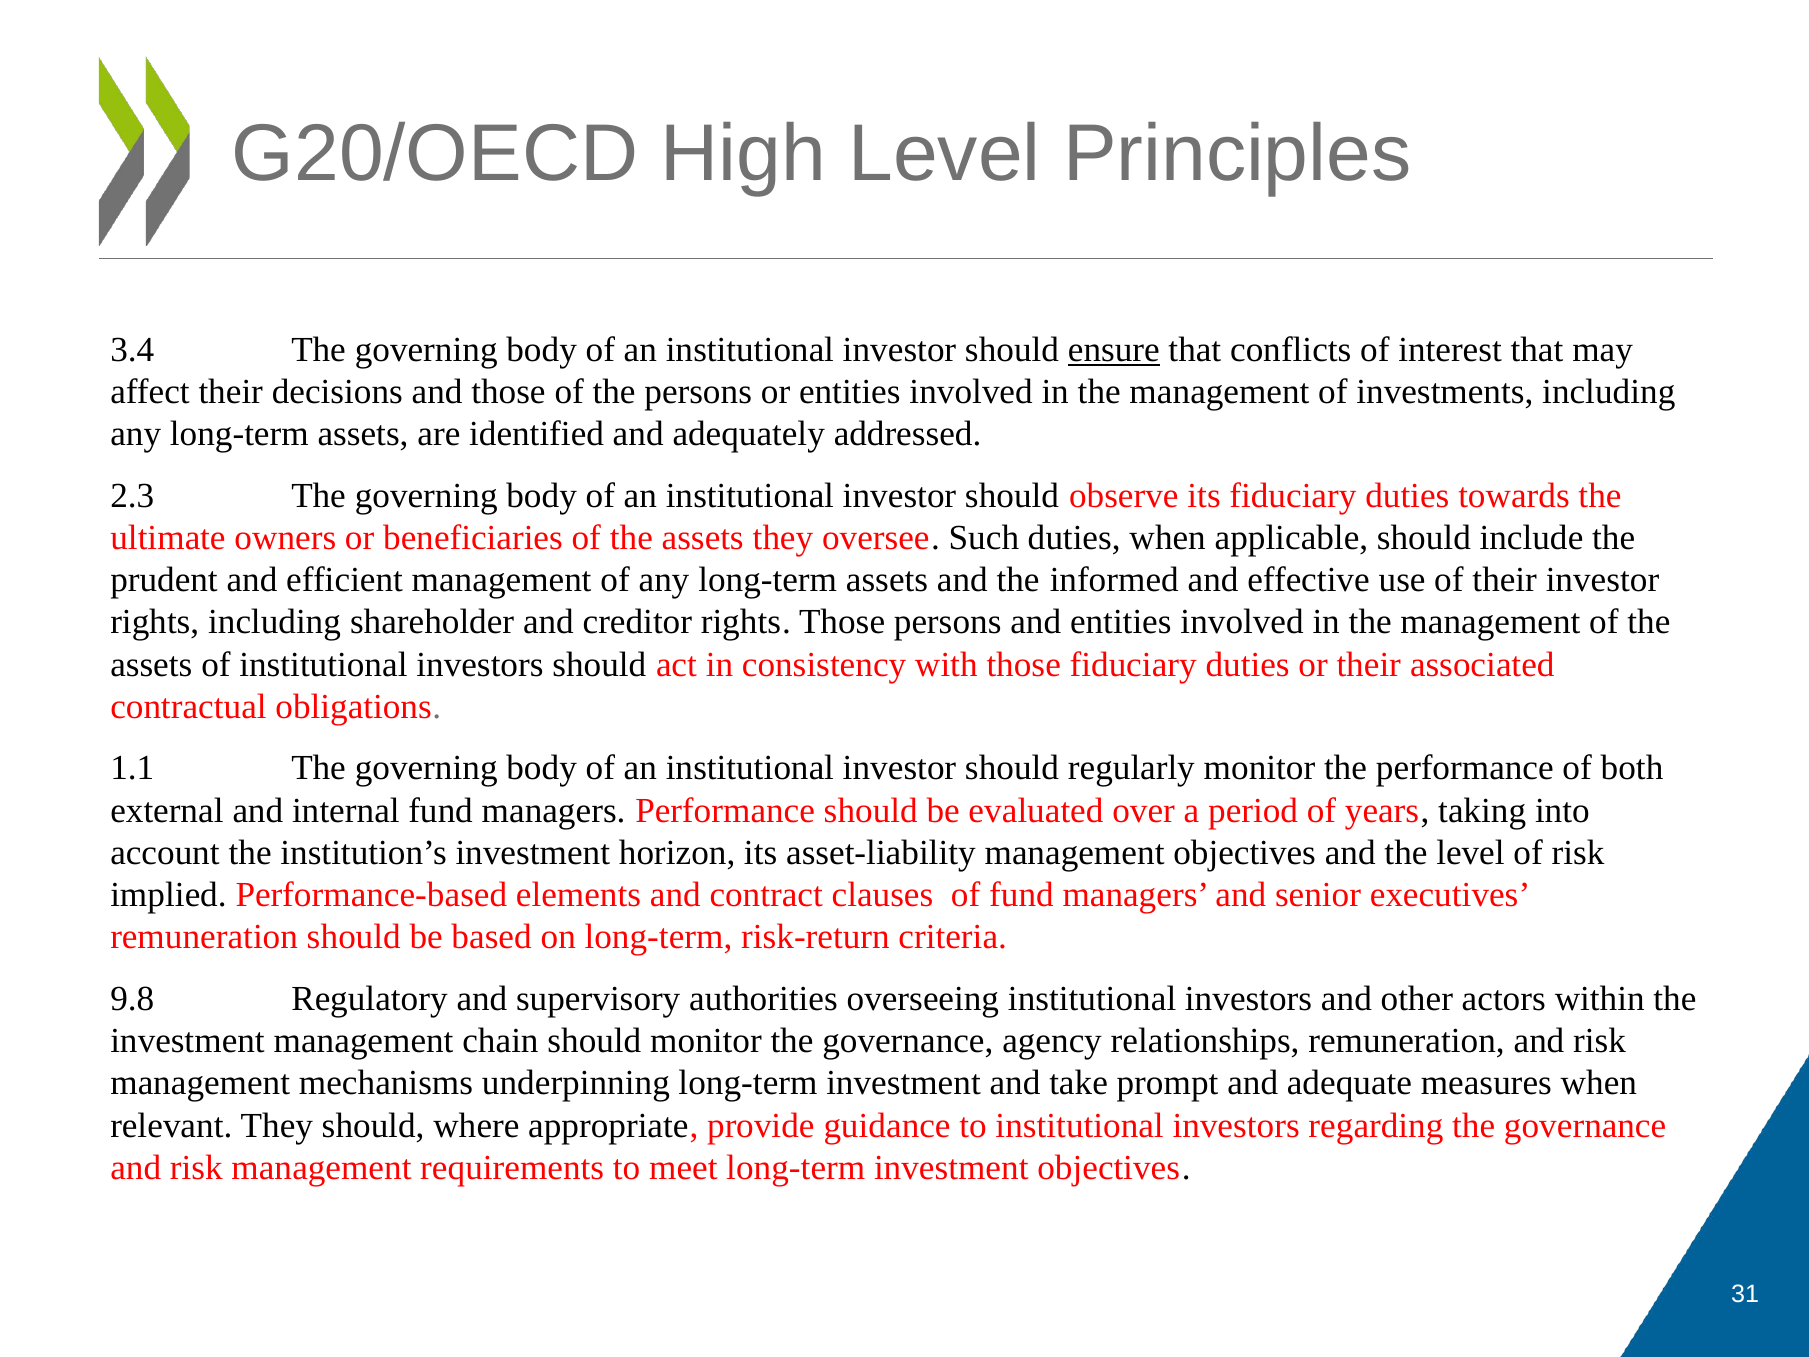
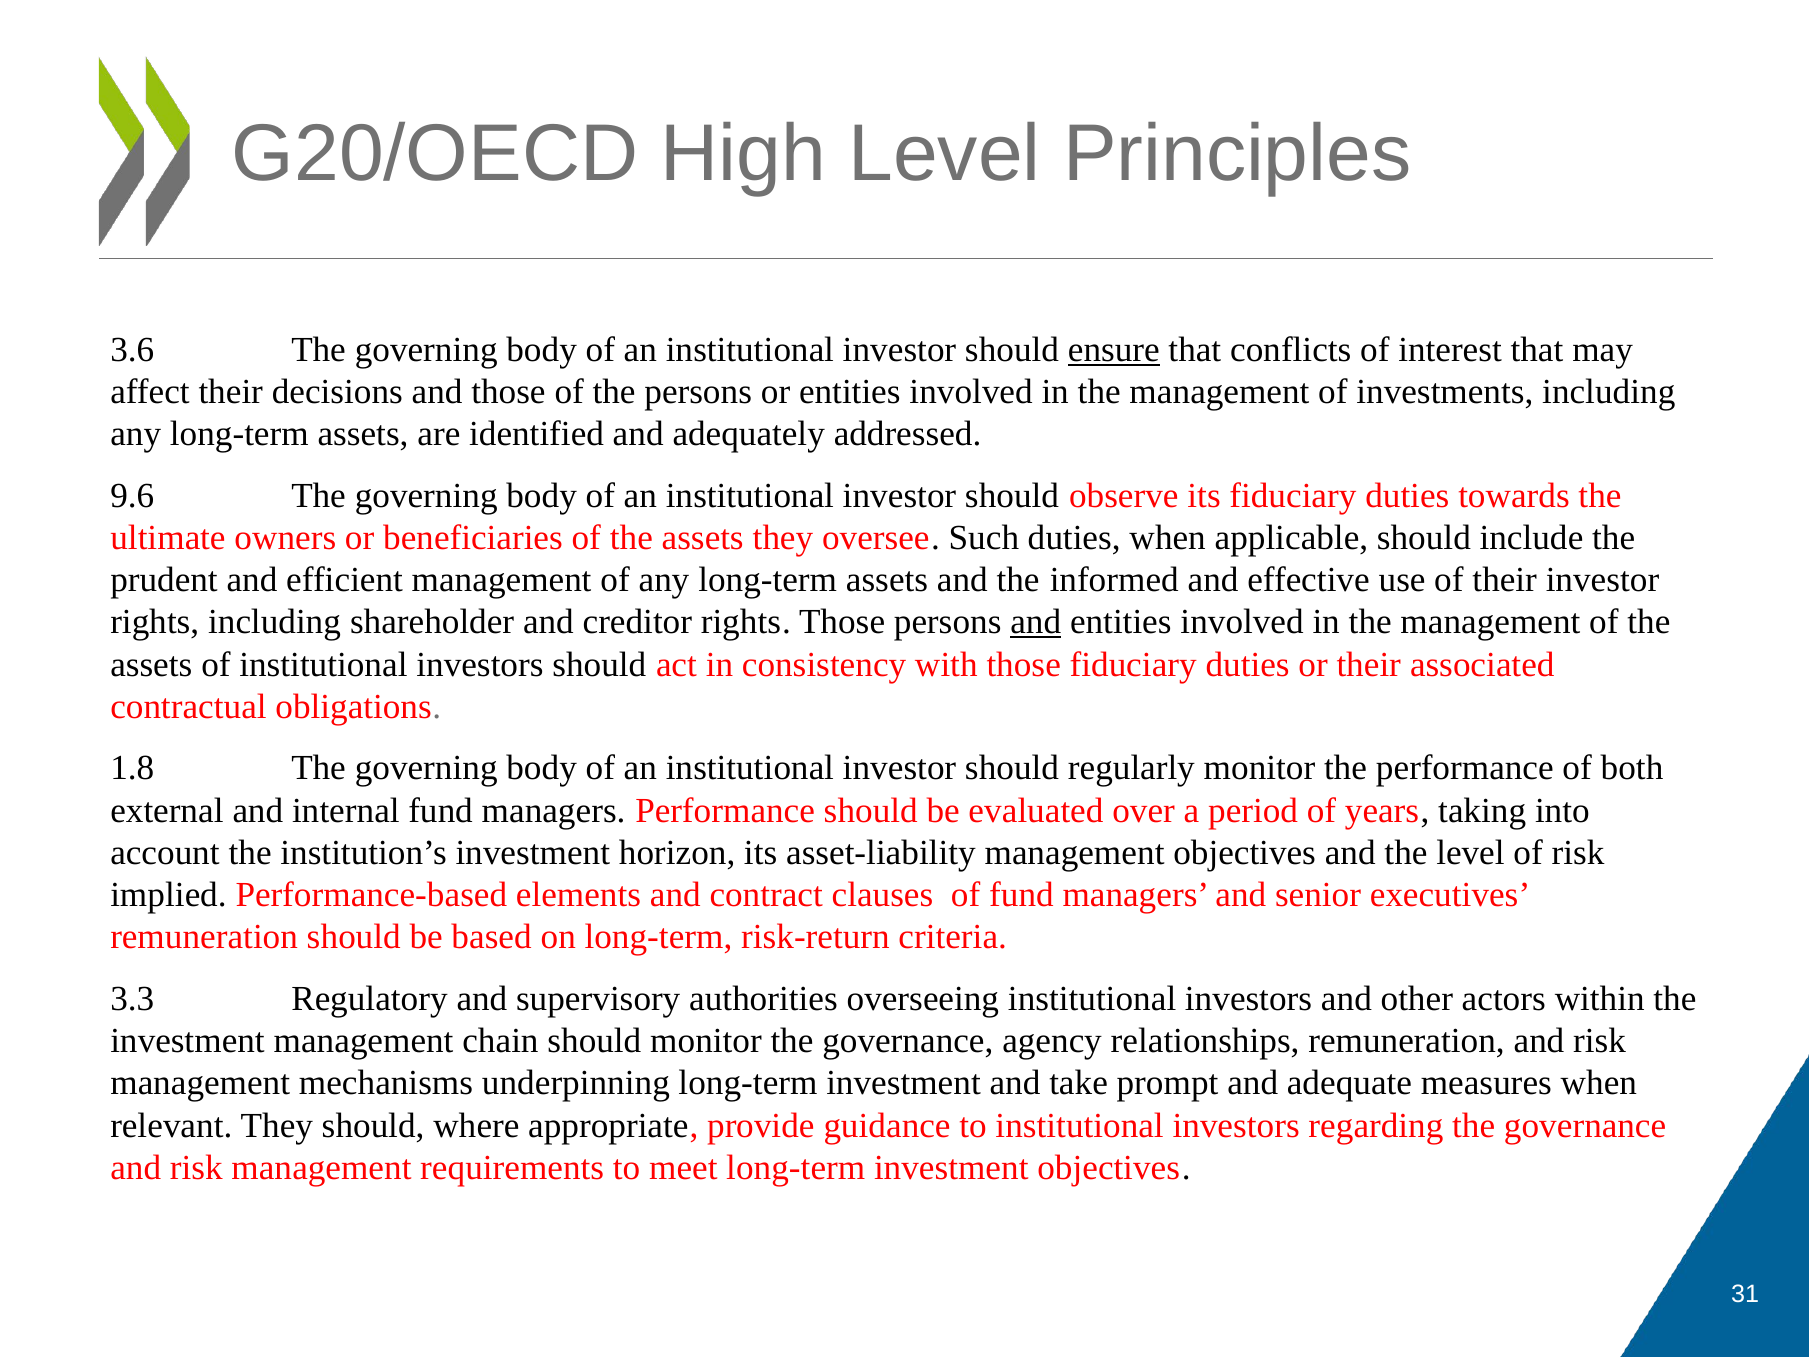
3.4: 3.4 -> 3.6
2.3: 2.3 -> 9.6
and at (1036, 622) underline: none -> present
1.1: 1.1 -> 1.8
9.8: 9.8 -> 3.3
